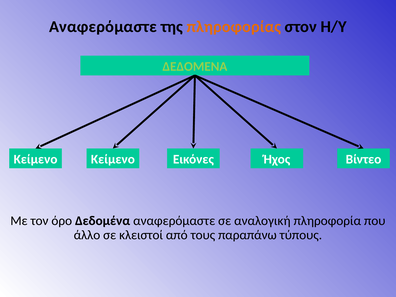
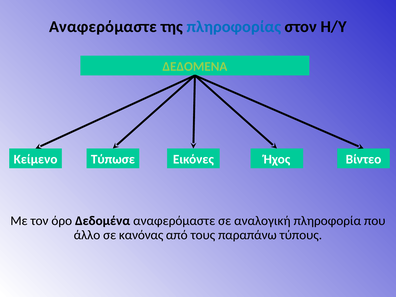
πληροφορίας colour: orange -> blue
Κείμενο Κείμενο: Κείμενο -> Τύπωσε
κλειστοί: κλειστοί -> κανόνας
